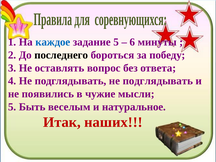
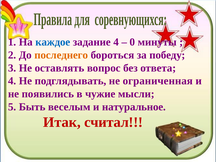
задание 5: 5 -> 4
6: 6 -> 0
последнего colour: black -> orange
подглядывать не подглядывать: подглядывать -> ограниченная
наших: наших -> считал
